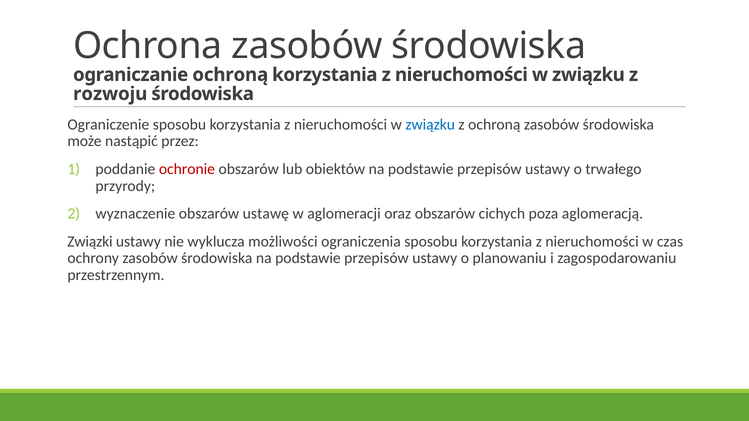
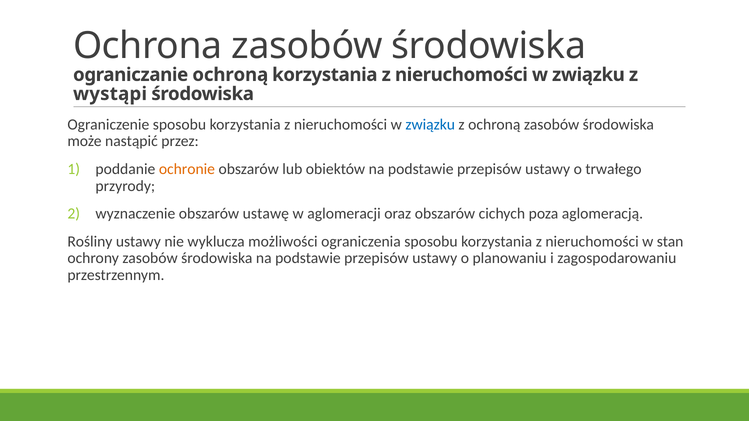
rozwoju: rozwoju -> wystąpi
ochronie colour: red -> orange
Związki: Związki -> Rośliny
czas: czas -> stan
